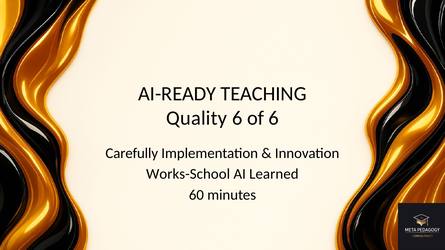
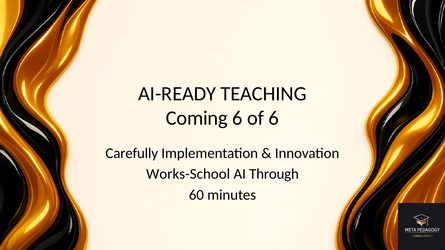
Quality: Quality -> Coming
Learned: Learned -> Through
